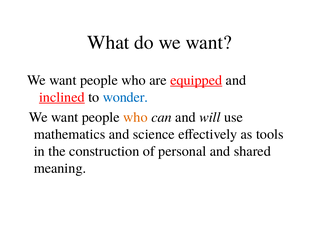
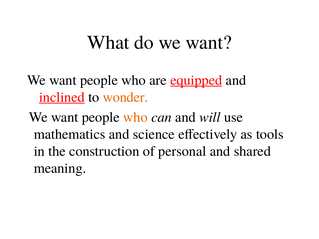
wonder colour: blue -> orange
